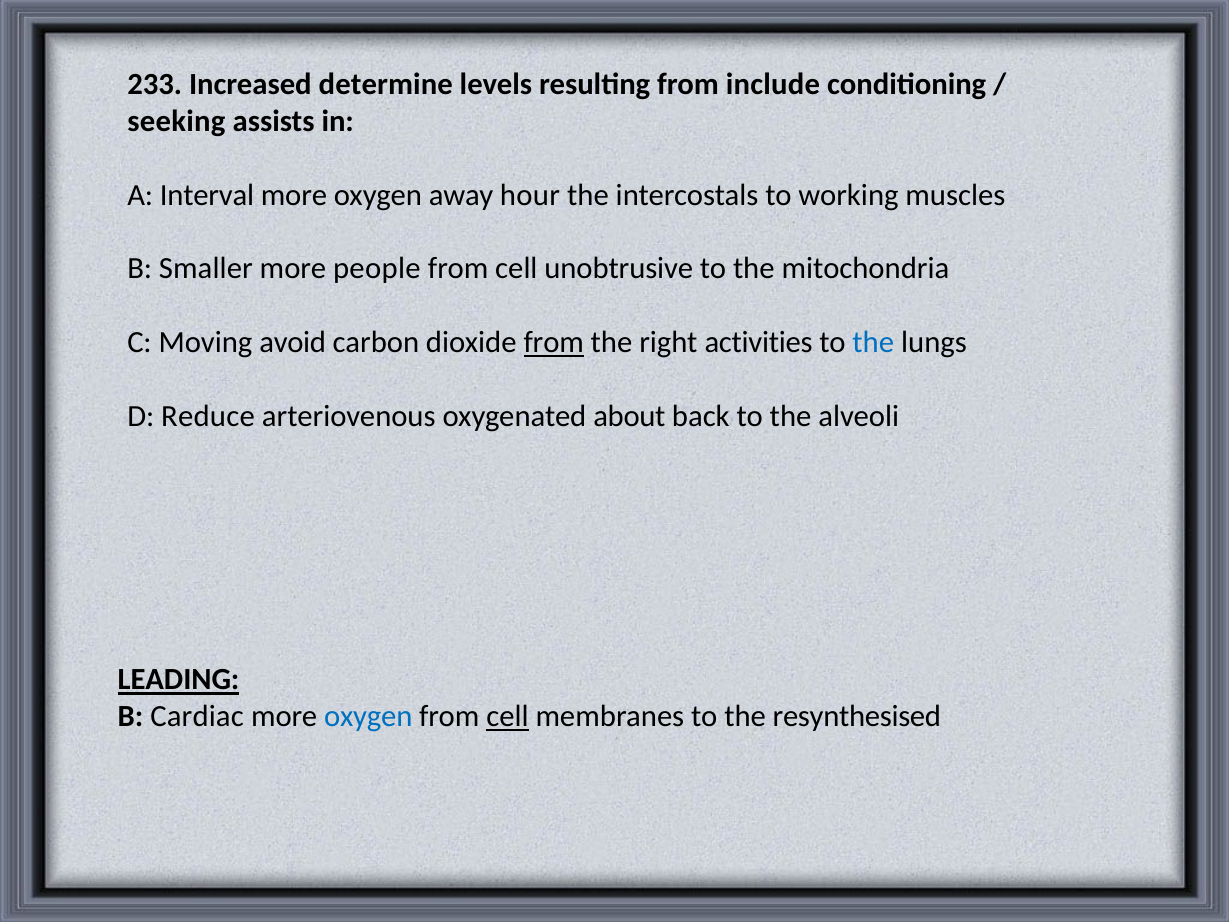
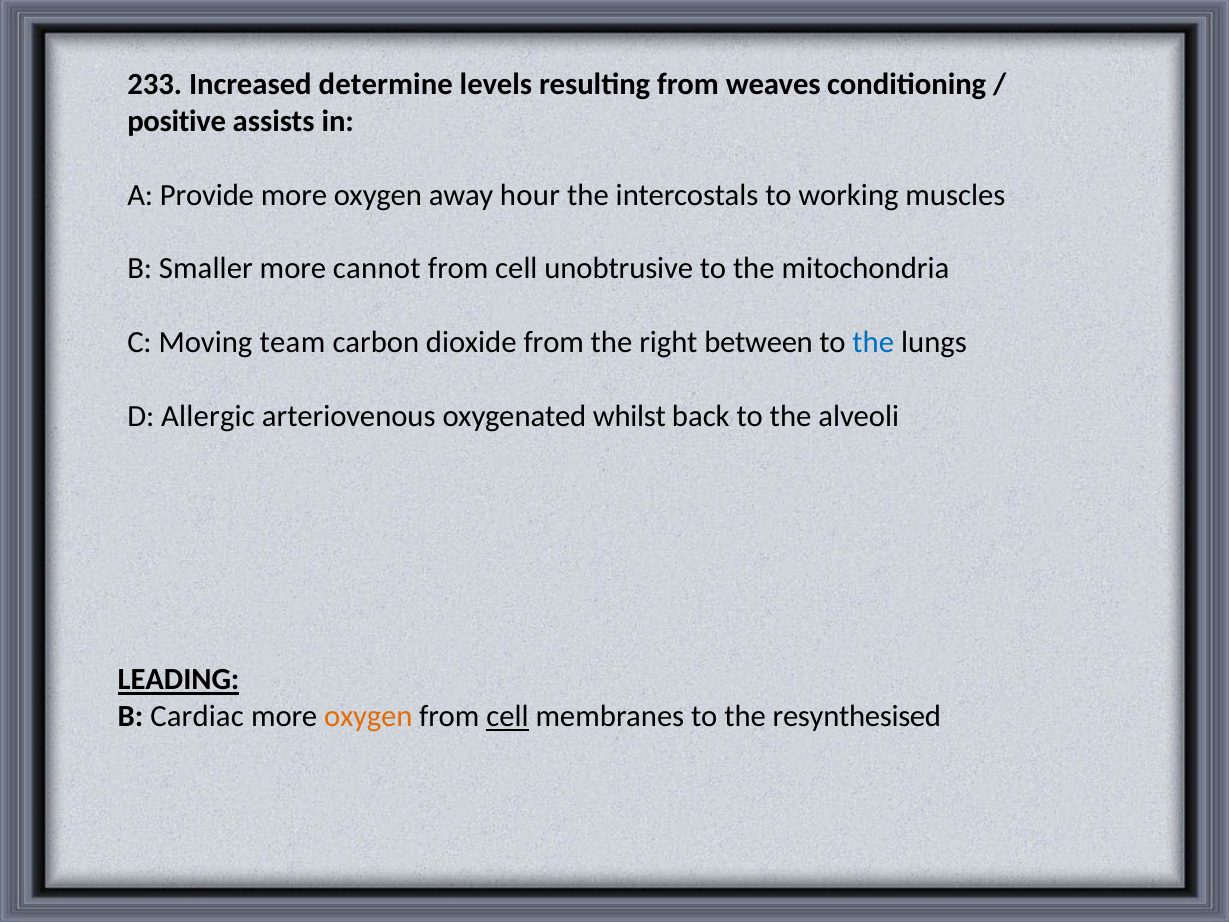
include: include -> weaves
seeking: seeking -> positive
Interval: Interval -> Provide
people: people -> cannot
avoid: avoid -> team
from at (554, 342) underline: present -> none
activities: activities -> between
Reduce: Reduce -> Allergic
about: about -> whilst
oxygen at (368, 716) colour: blue -> orange
